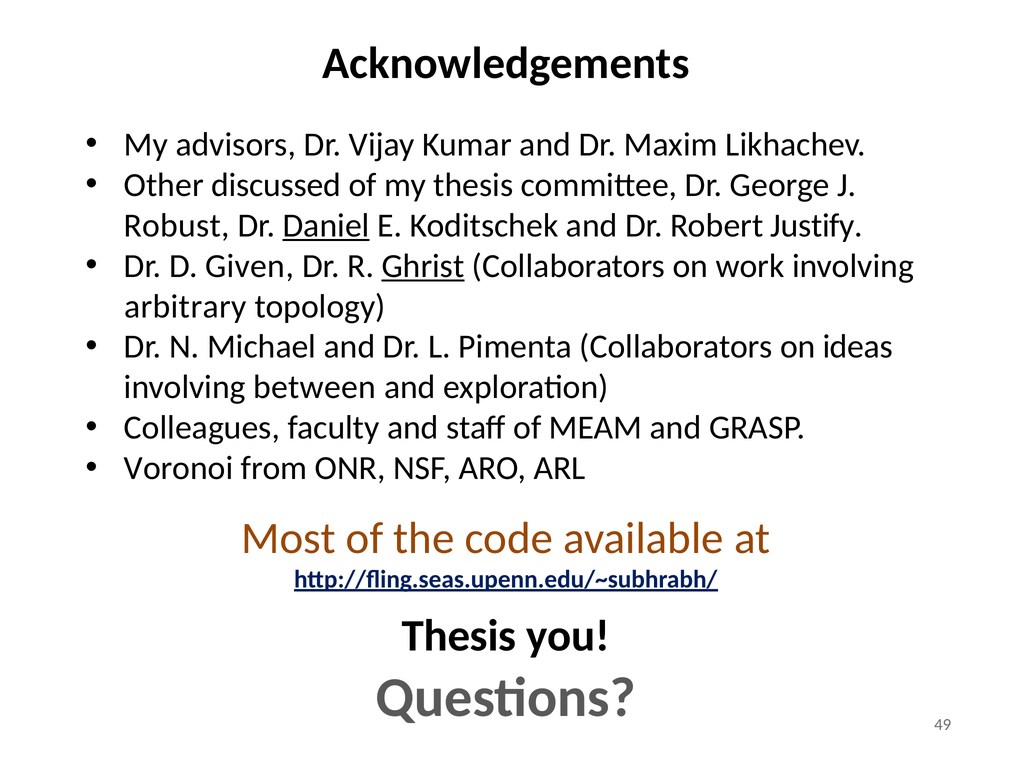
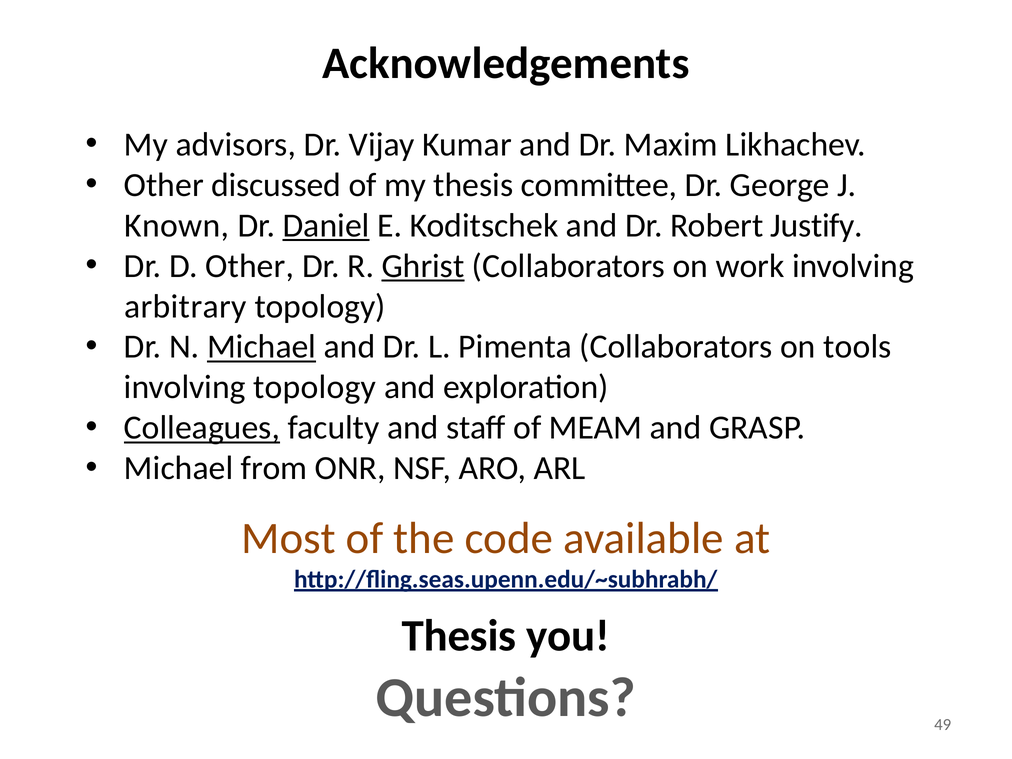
Robust: Robust -> Known
D Given: Given -> Other
Michael at (262, 347) underline: none -> present
ideas: ideas -> tools
involving between: between -> topology
Colleagues underline: none -> present
Voronoi at (179, 468): Voronoi -> Michael
